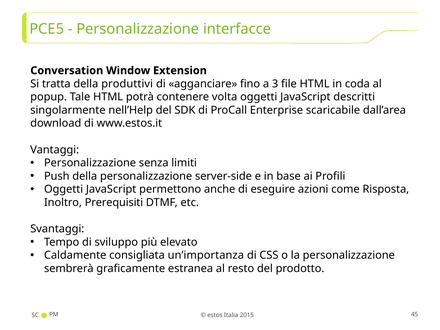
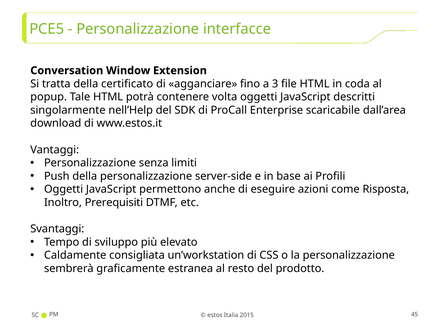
produttivi: produttivi -> certificato
un’importanza: un’importanza -> un’workstation
